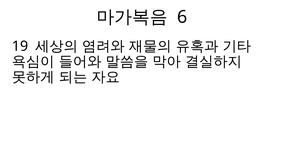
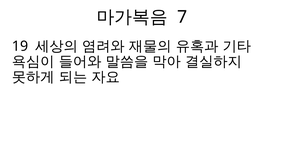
6: 6 -> 7
